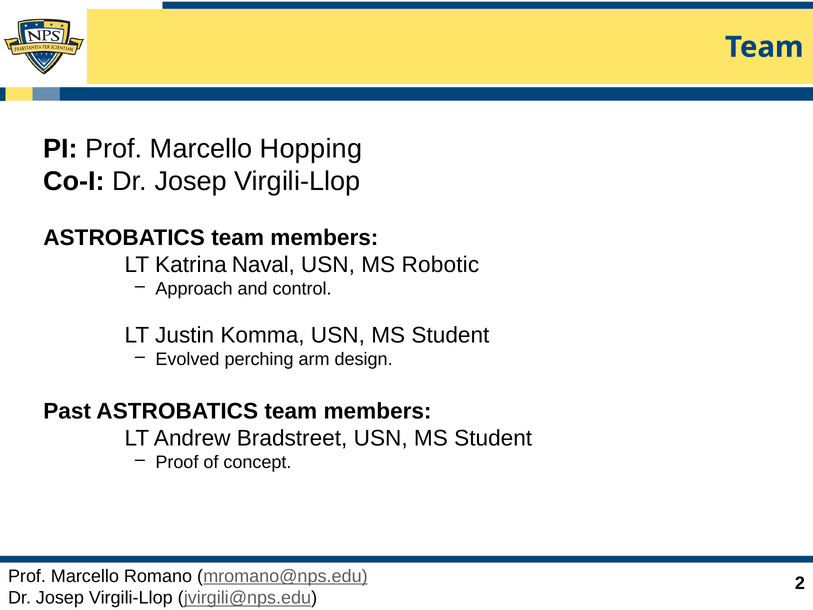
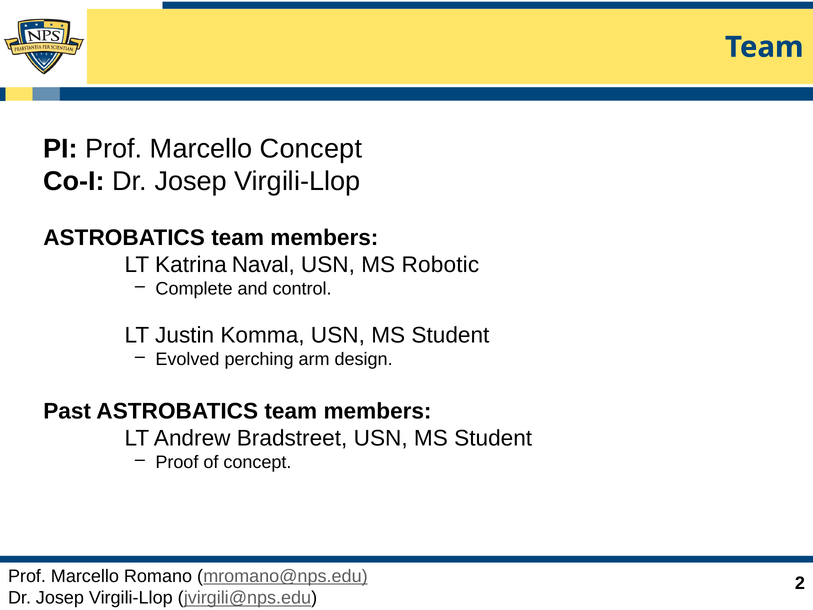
Marcello Hopping: Hopping -> Concept
Approach: Approach -> Complete
